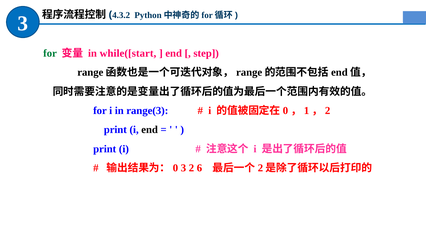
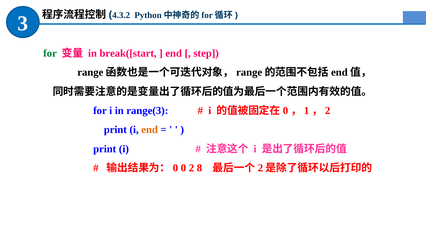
while([start: while([start -> break([start
end at (150, 130) colour: black -> orange
3 at (183, 168): 3 -> 0
6: 6 -> 8
